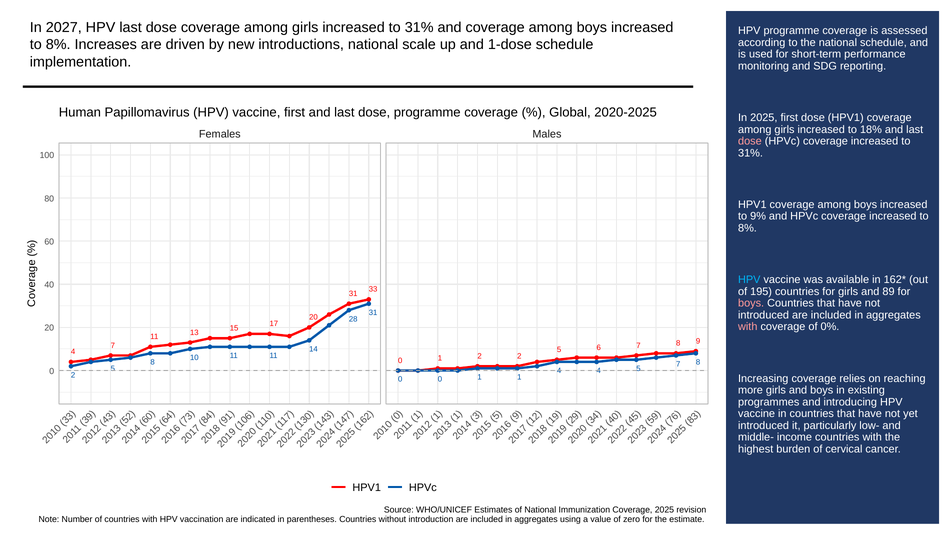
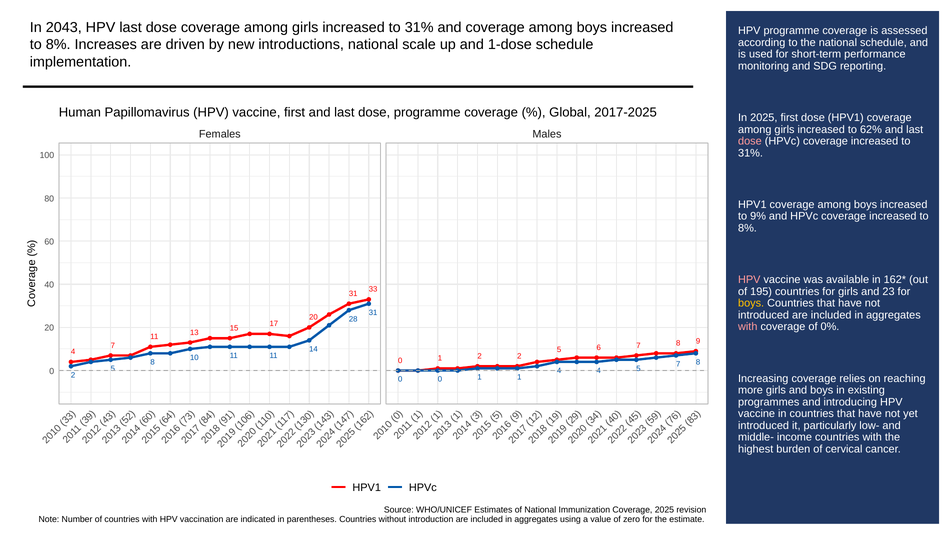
2027: 2027 -> 2043
2020-2025: 2020-2025 -> 2017-2025
18%: 18% -> 62%
HPV at (749, 280) colour: light blue -> pink
89: 89 -> 23
boys at (751, 303) colour: pink -> yellow
